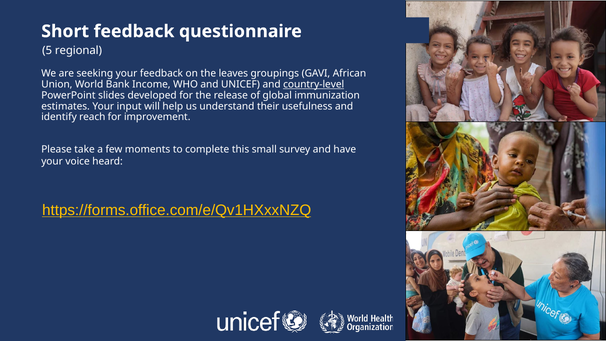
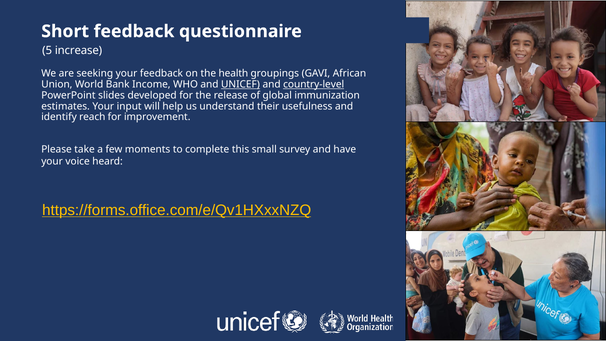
regional: regional -> increase
leaves: leaves -> health
UNICEF underline: none -> present
